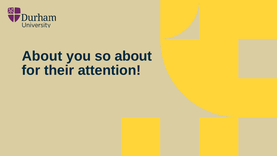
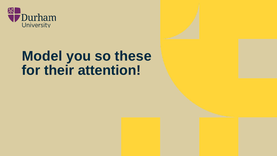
About at (42, 56): About -> Model
so about: about -> these
